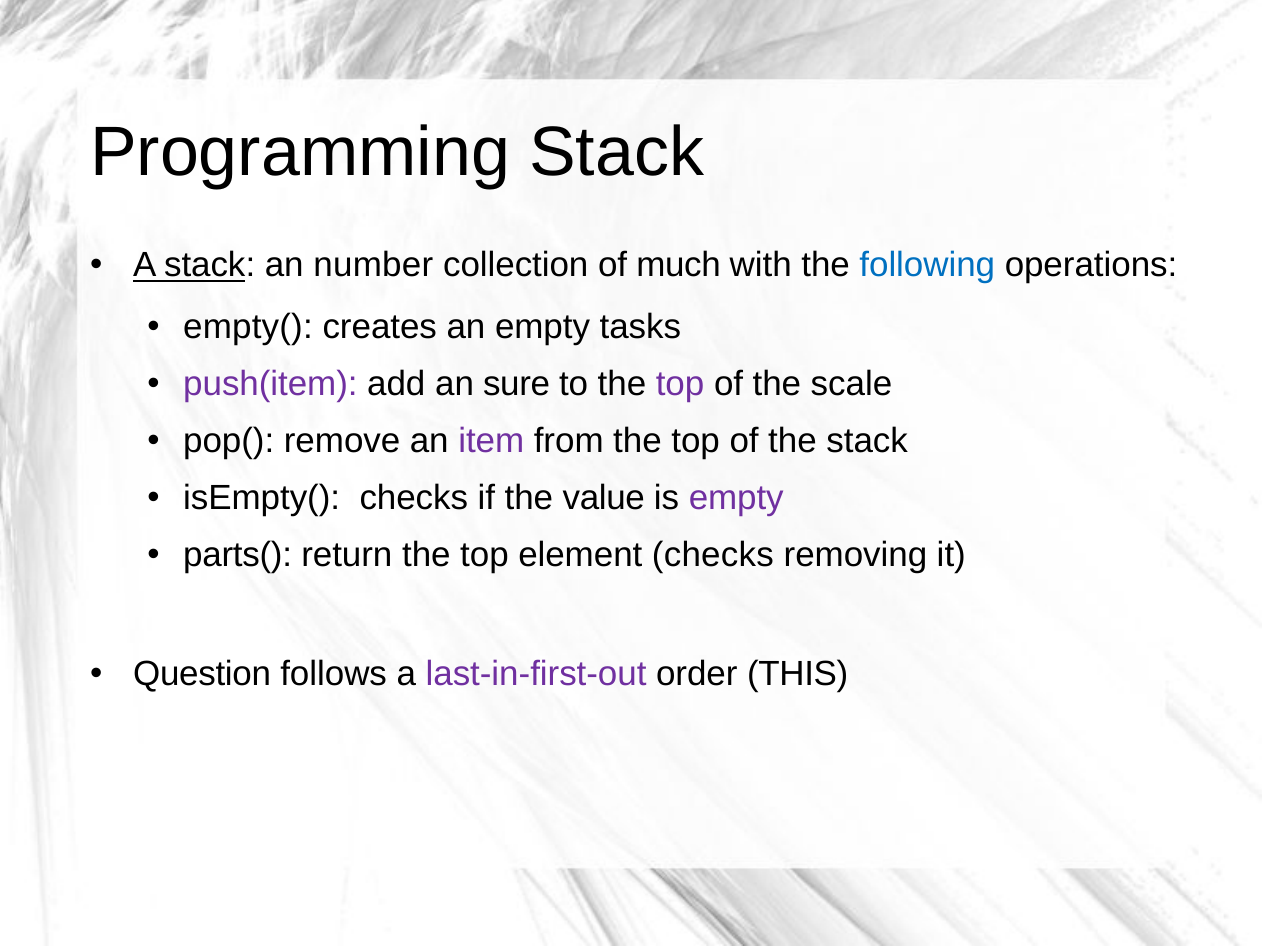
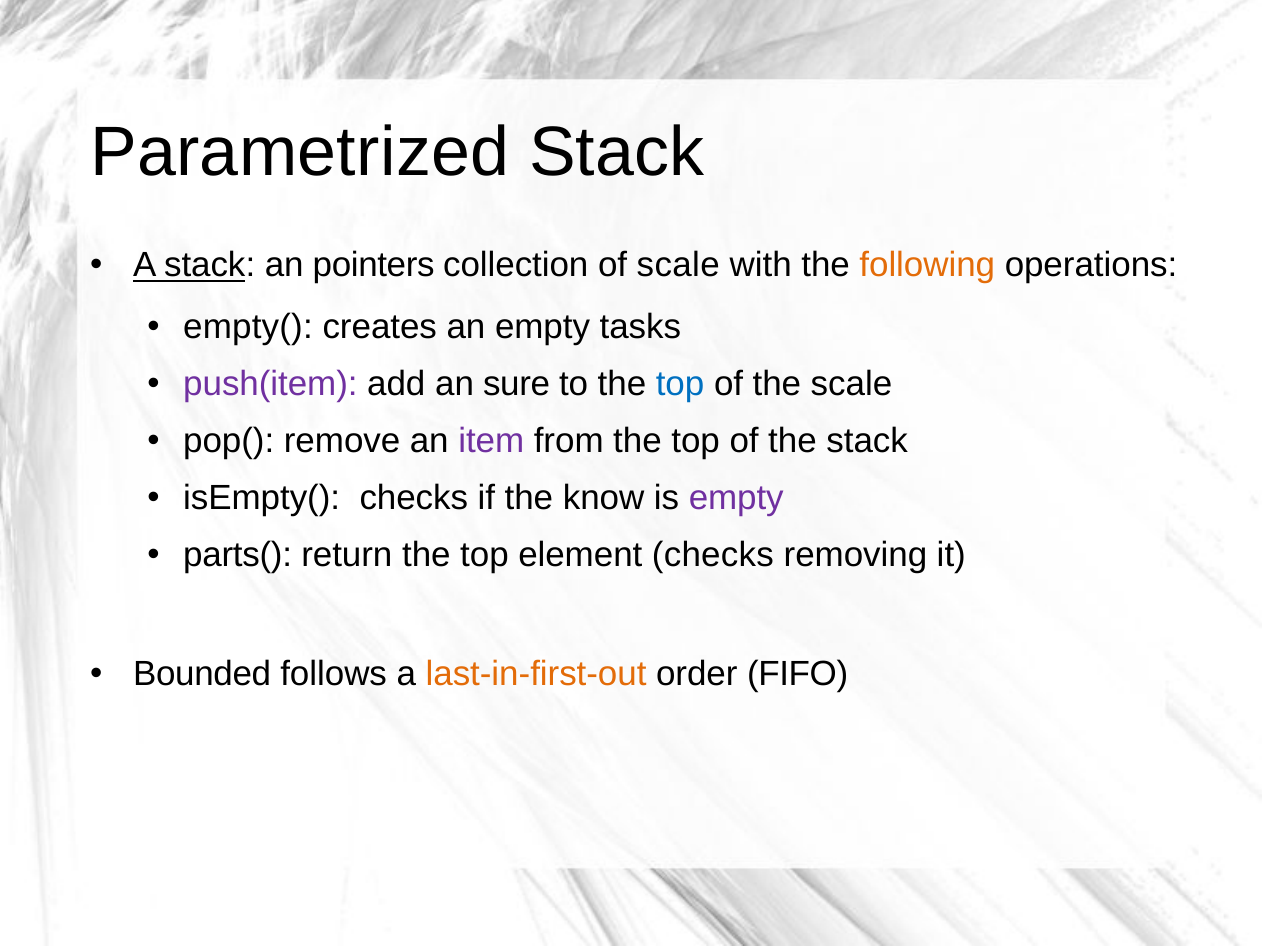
Programming: Programming -> Parametrized
number: number -> pointers
of much: much -> scale
following colour: blue -> orange
top at (680, 384) colour: purple -> blue
value: value -> know
Question: Question -> Bounded
last-in-first-out colour: purple -> orange
THIS: THIS -> FIFO
